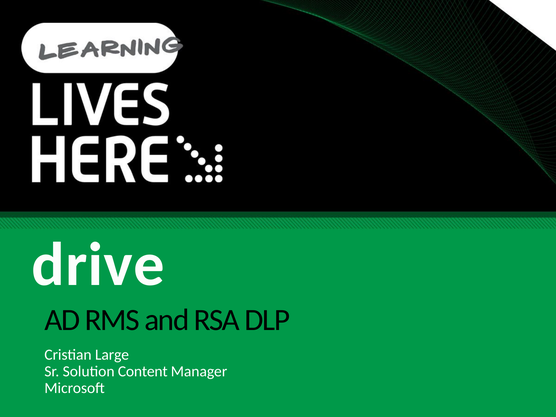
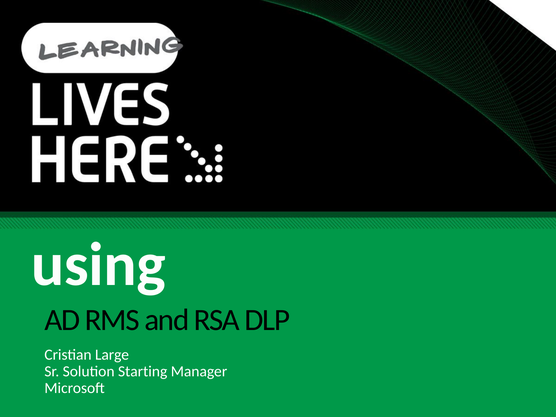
drive: drive -> using
Content: Content -> Starting
